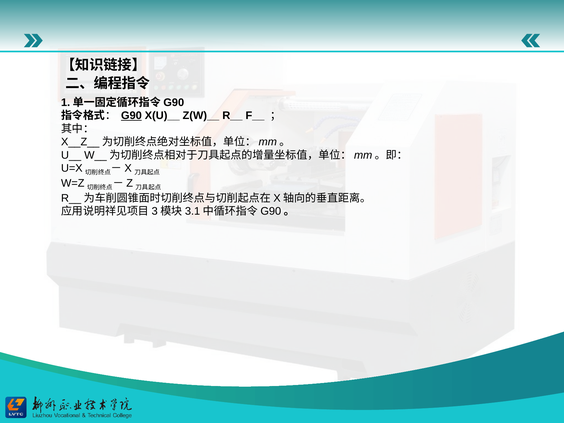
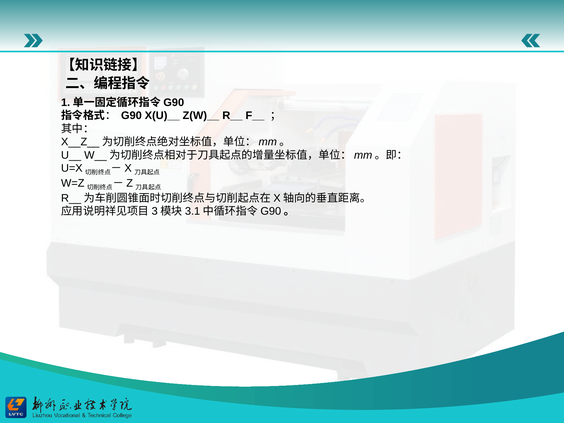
G90 underline: present -> none
